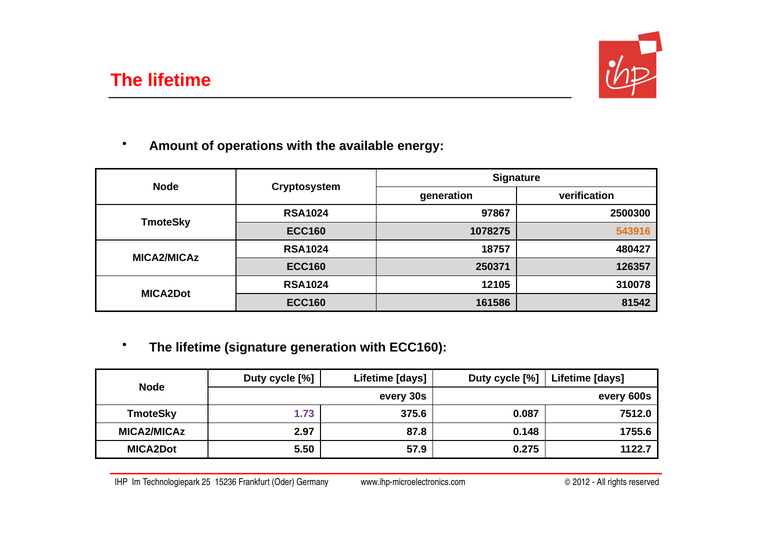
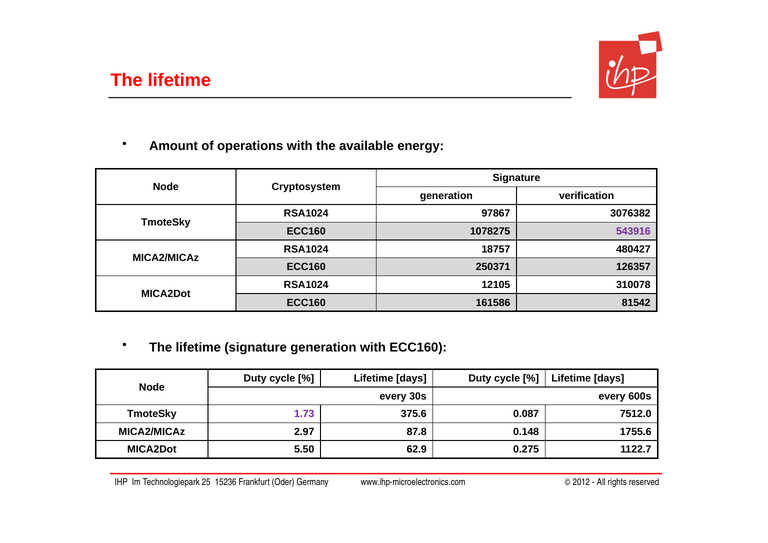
2500300: 2500300 -> 3076382
543916 colour: orange -> purple
57.9: 57.9 -> 62.9
